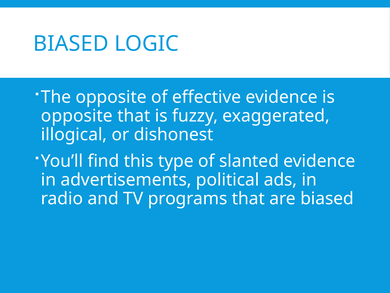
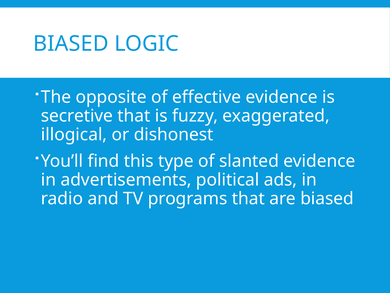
opposite at (77, 116): opposite -> secretive
